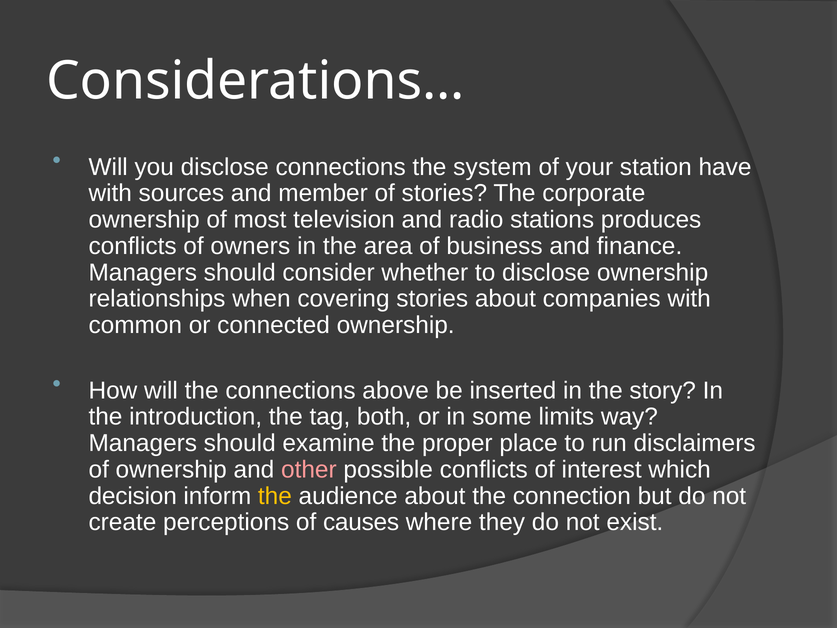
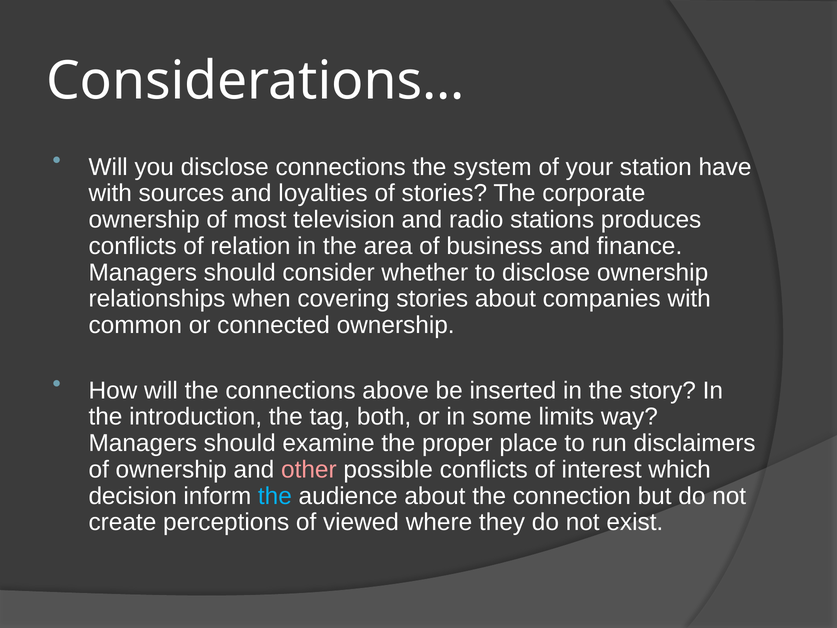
member: member -> loyalties
owners: owners -> relation
the at (275, 496) colour: yellow -> light blue
causes: causes -> viewed
